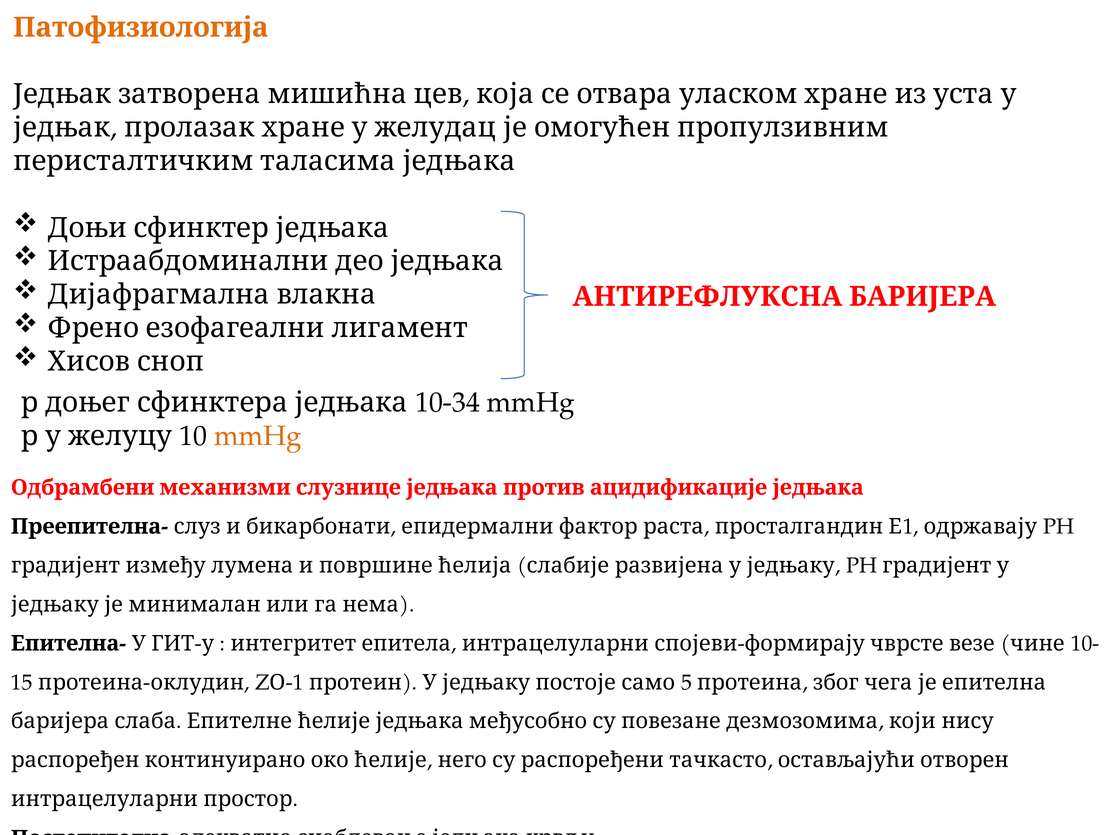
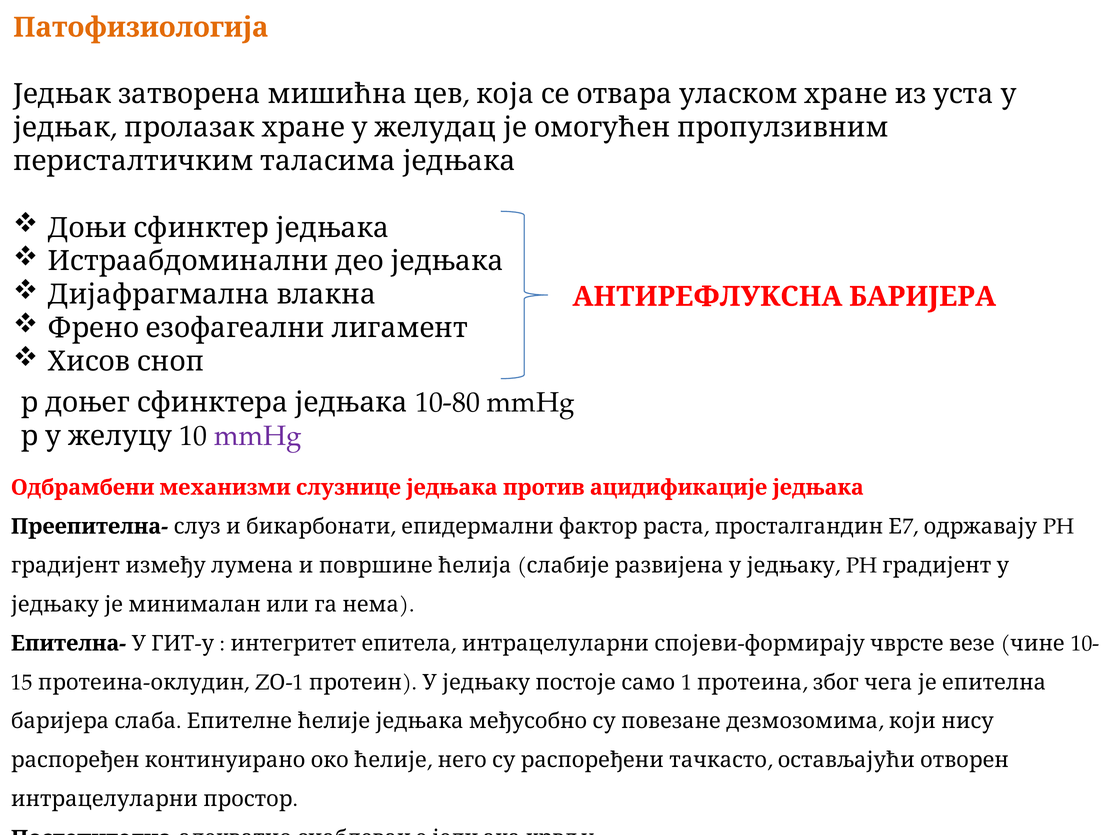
10-34: 10-34 -> 10-80
mmHg at (258, 436) colour: orange -> purple
1: 1 -> 7
5: 5 -> 1
